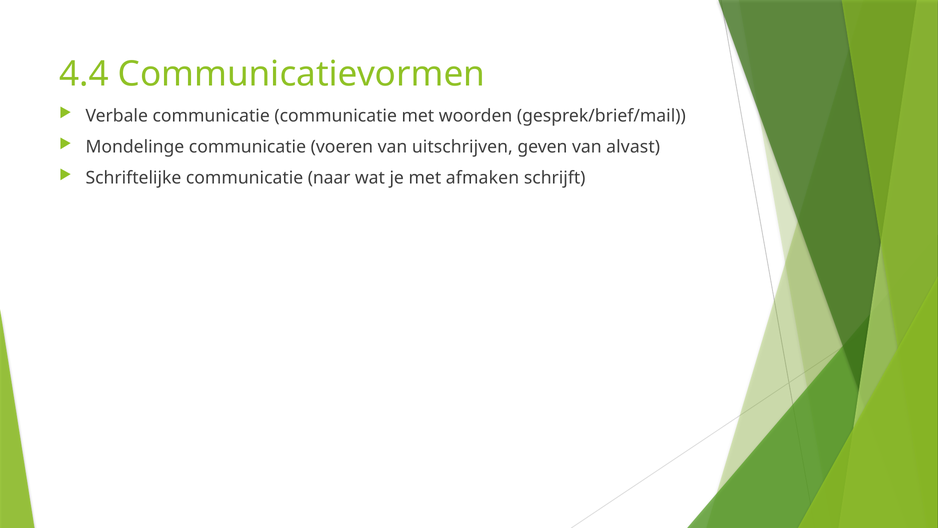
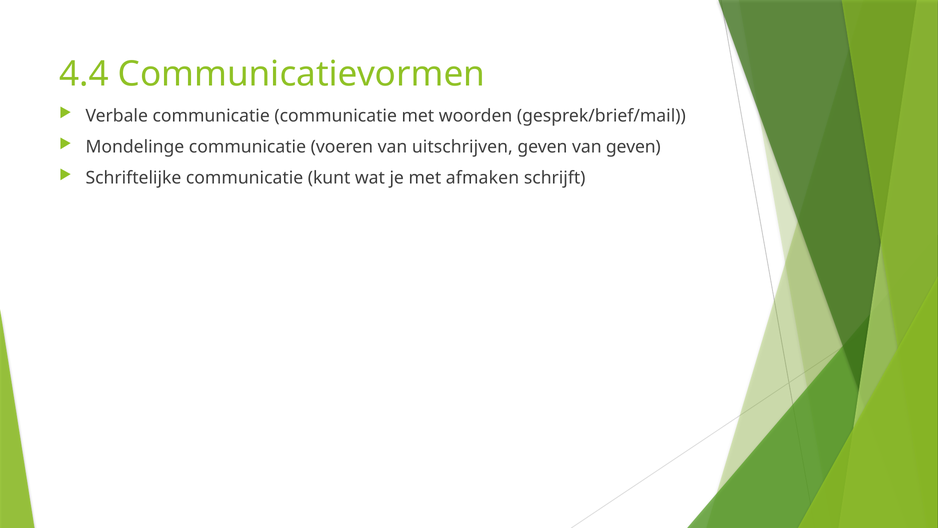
van alvast: alvast -> geven
naar: naar -> kunt
